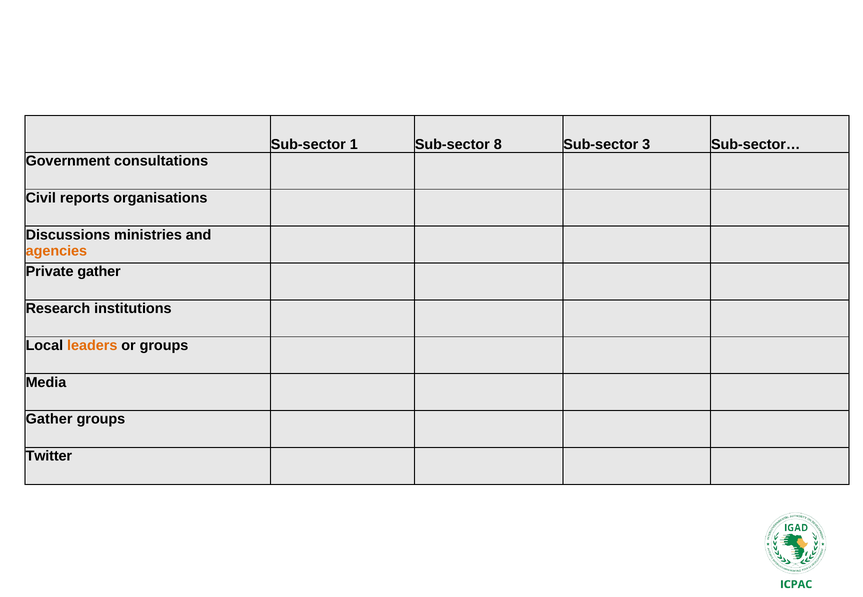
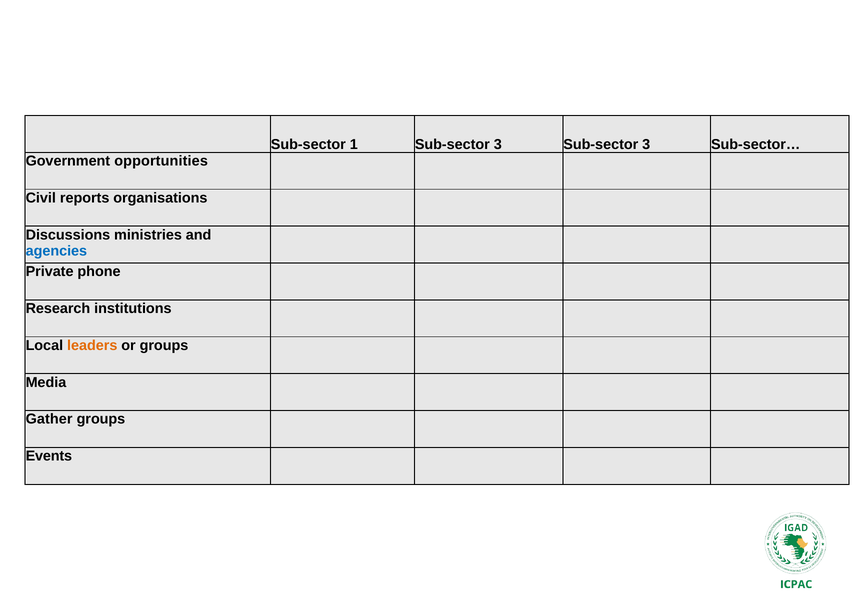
1 Sub-sector 8: 8 -> 3
consultations: consultations -> opportunities
agencies colour: orange -> blue
Private gather: gather -> phone
Twitter: Twitter -> Events
